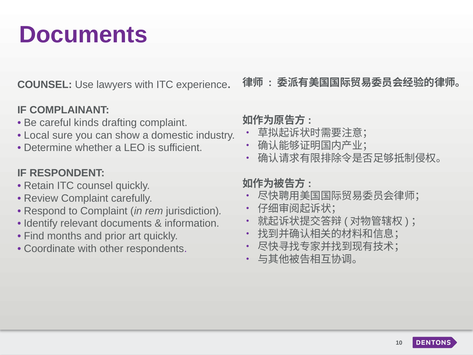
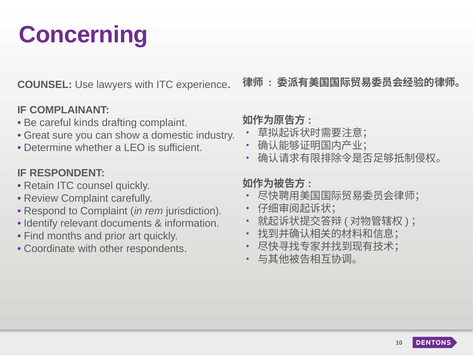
Documents at (83, 35): Documents -> Concerning
Local: Local -> Great
